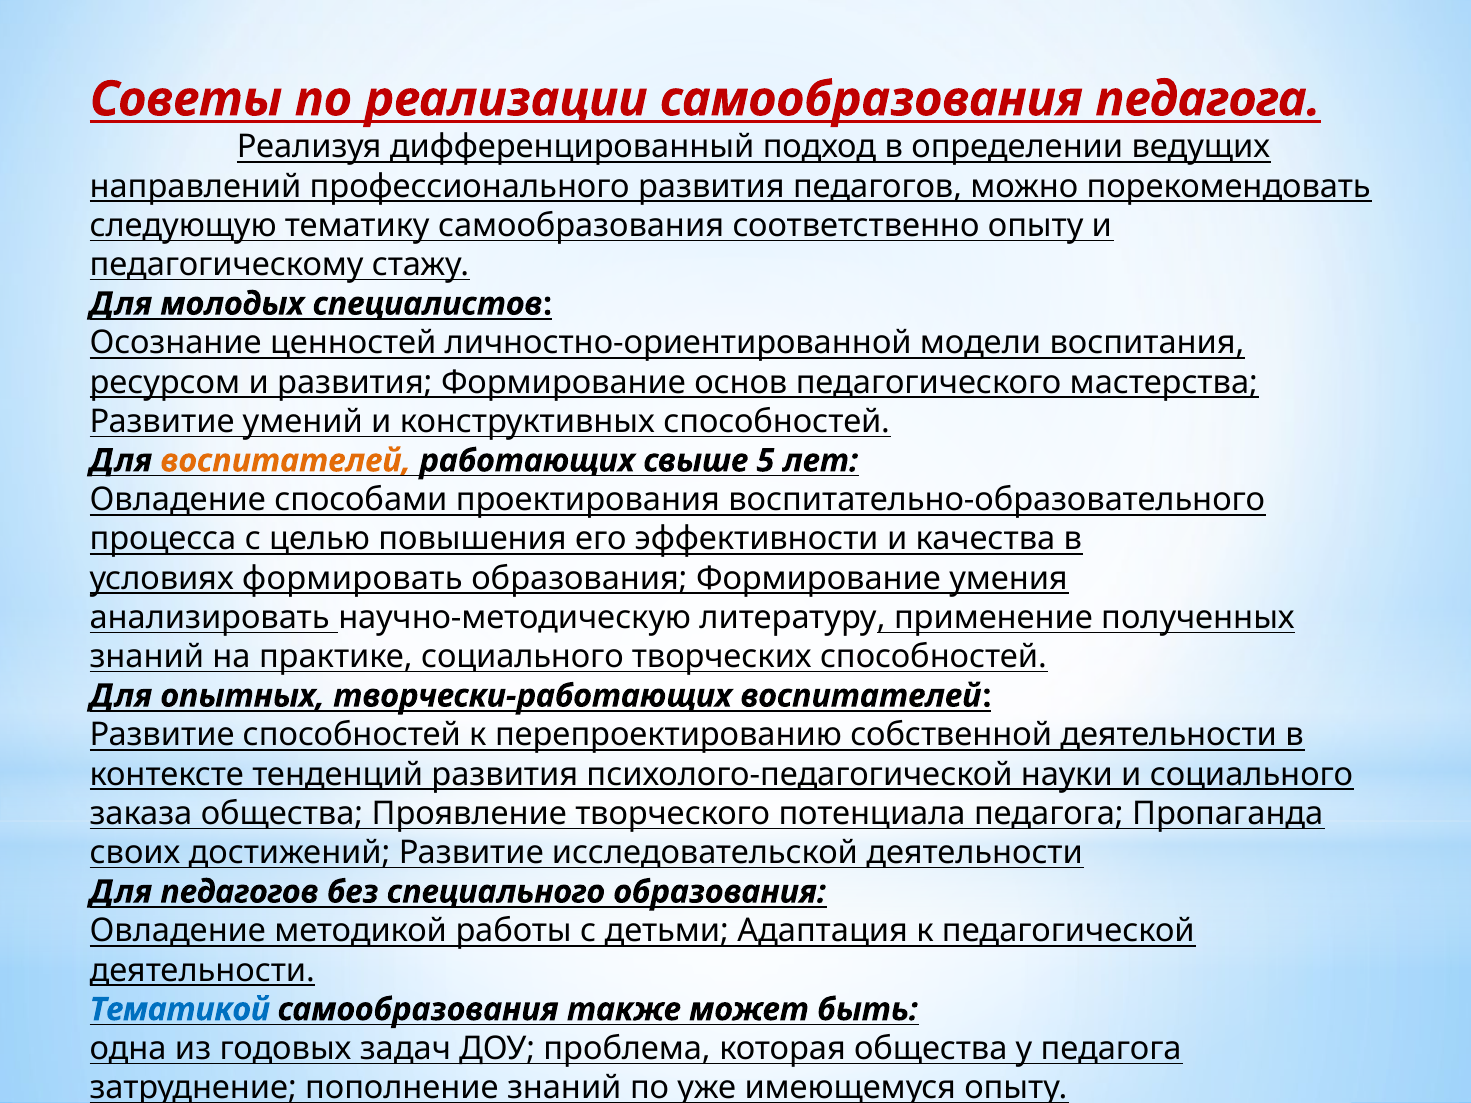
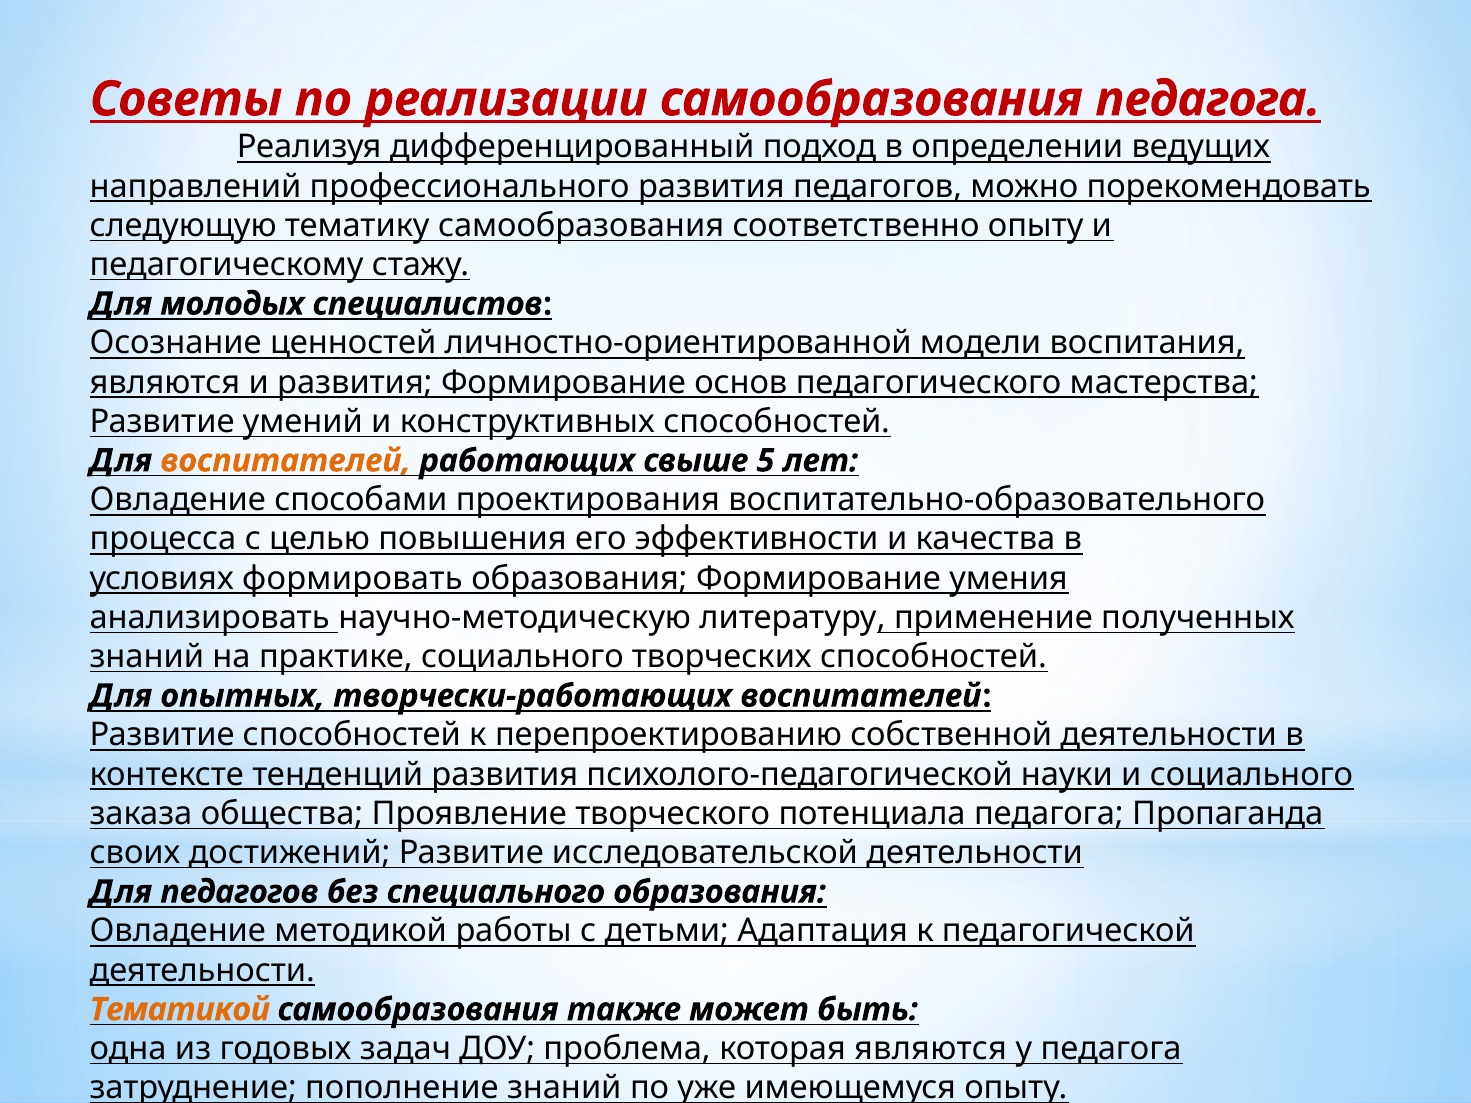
ресурсом at (165, 382): ресурсом -> являются
Тематикой colour: blue -> orange
которая общества: общества -> являются
